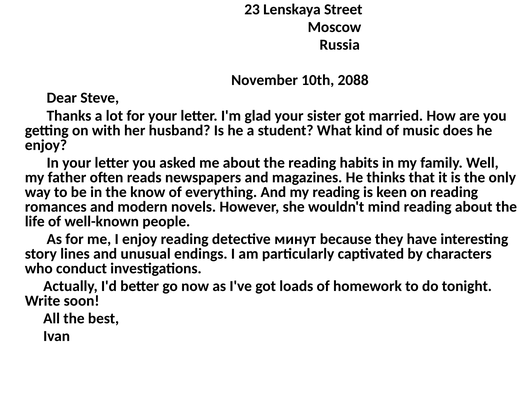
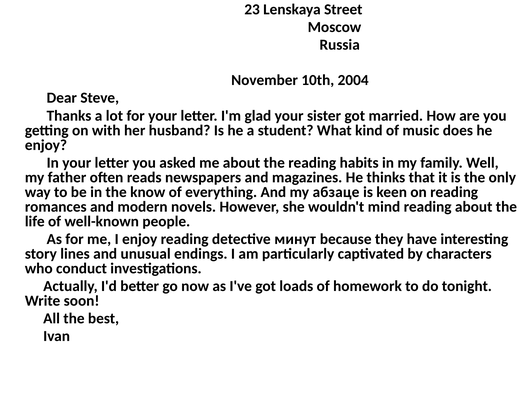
2088: 2088 -> 2004
my reading: reading -> абзаце
